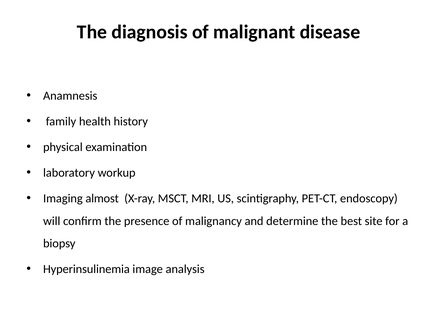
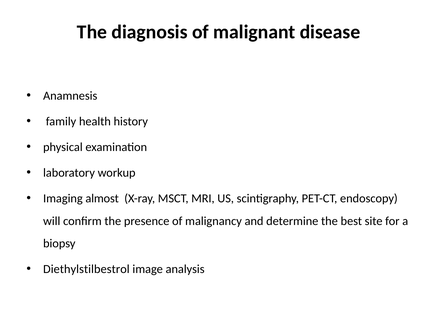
Hyperinsulinemia: Hyperinsulinemia -> Diethylstilbestrol
